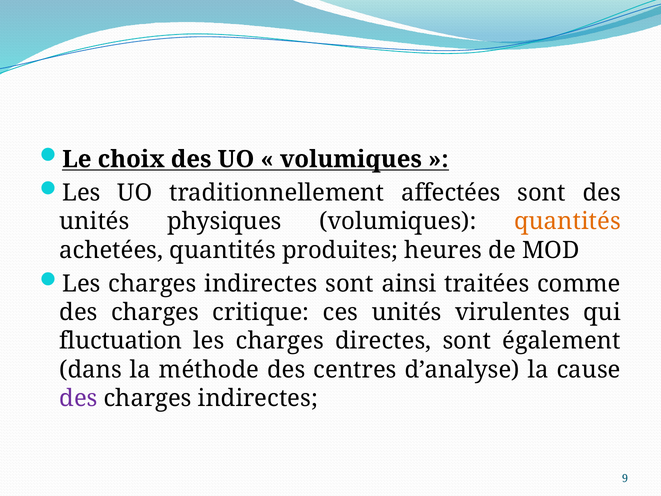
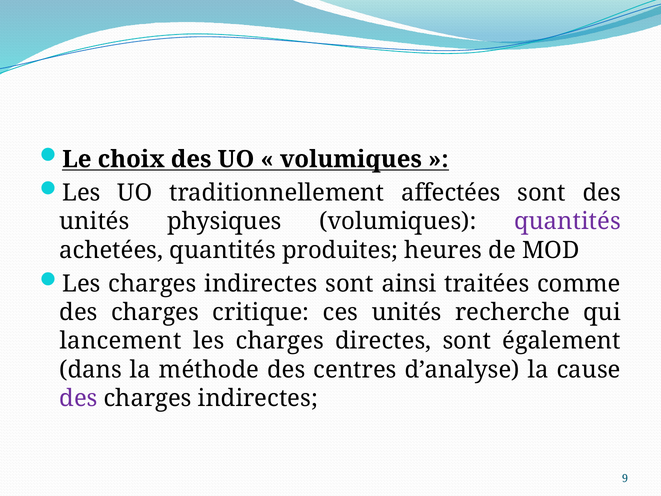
quantités at (567, 221) colour: orange -> purple
virulentes: virulentes -> recherche
fluctuation: fluctuation -> lancement
